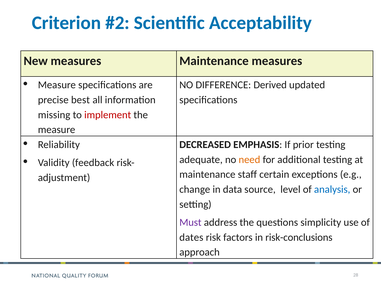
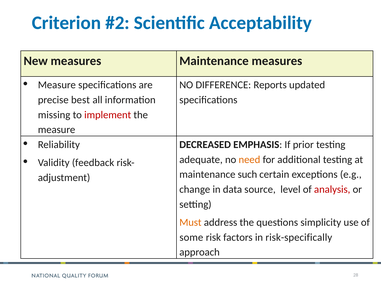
Derived: Derived -> Reports
staff: staff -> such
analysis colour: blue -> red
Must colour: purple -> orange
dates: dates -> some
risk-conclusions: risk-conclusions -> risk-specifically
